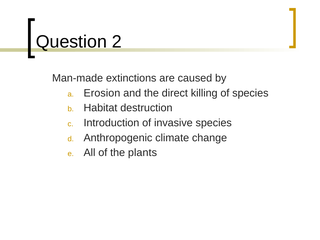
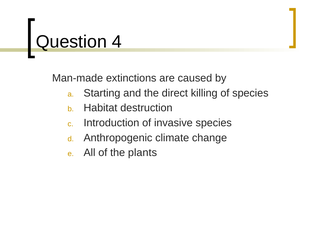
2: 2 -> 4
Erosion: Erosion -> Starting
